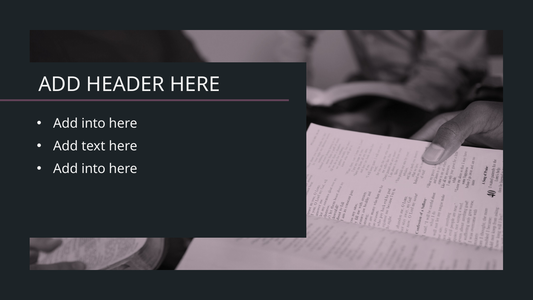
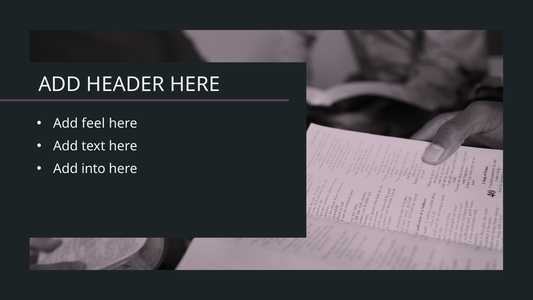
into at (93, 123): into -> feel
